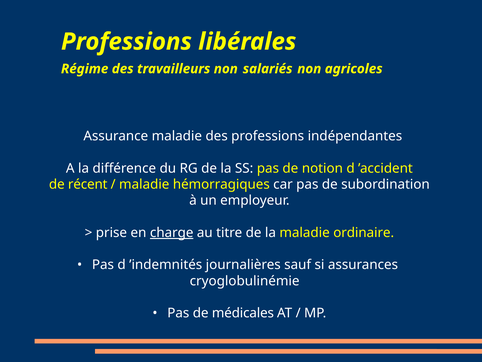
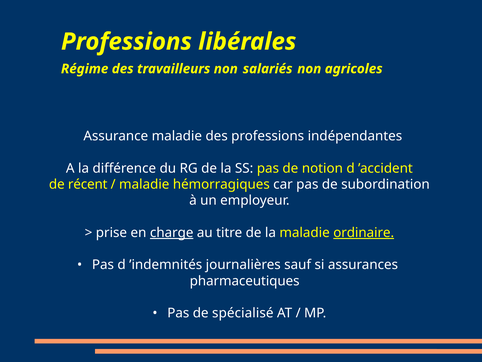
ordinaire underline: none -> present
cryoglobulinémie: cryoglobulinémie -> pharmaceutiques
médicales: médicales -> spécialisé
